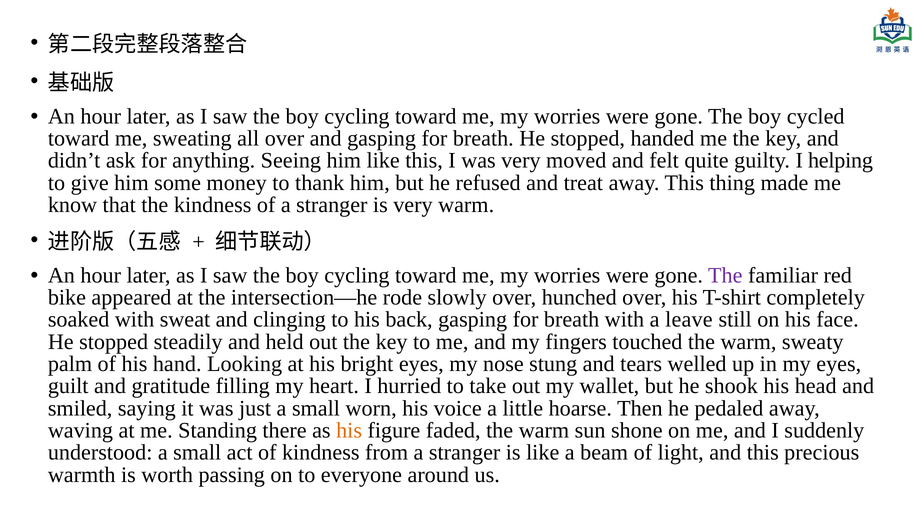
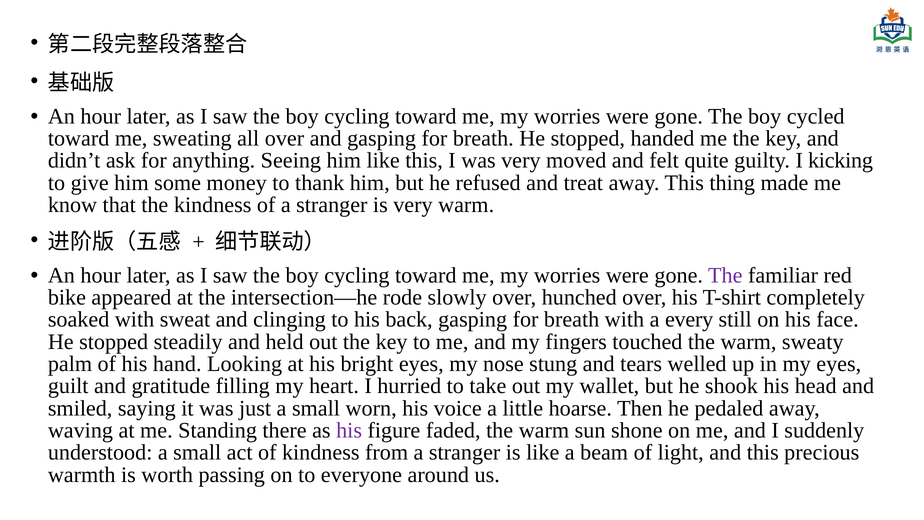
helping: helping -> kicking
leave: leave -> every
his at (349, 430) colour: orange -> purple
